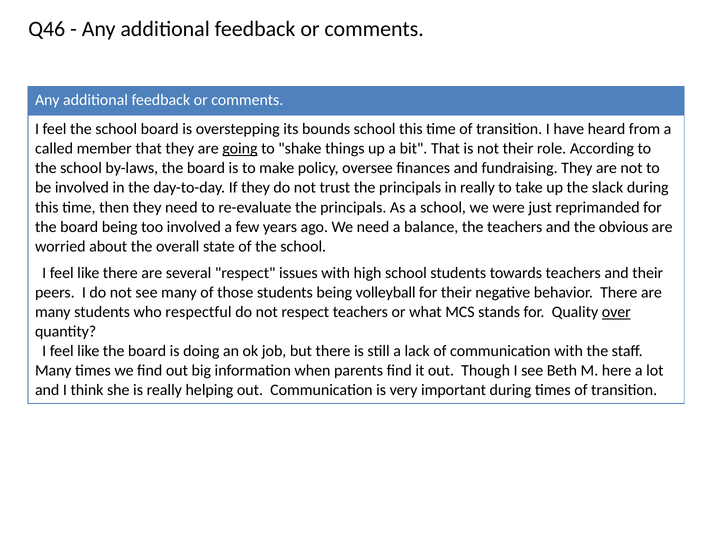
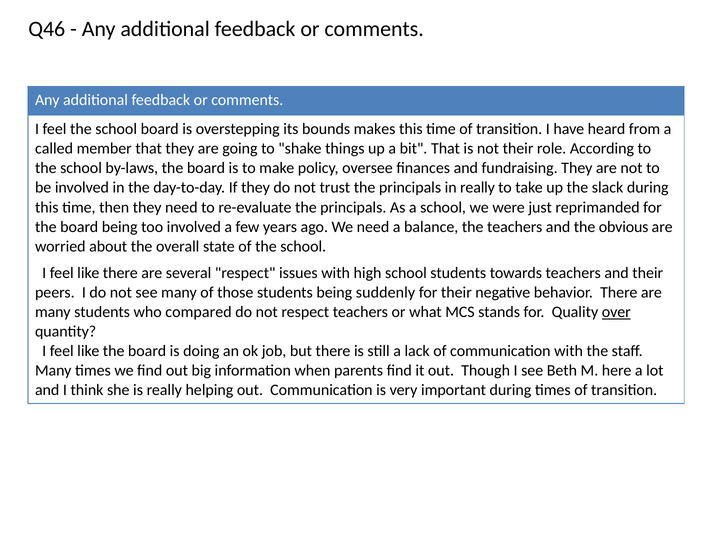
bounds school: school -> makes
going underline: present -> none
volleyball: volleyball -> suddenly
respectful: respectful -> compared
